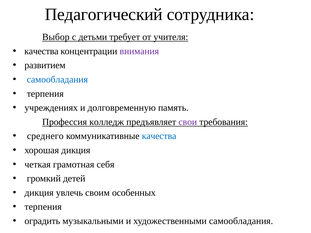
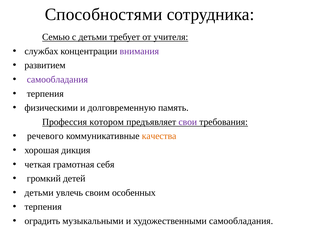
Педагогический: Педагогический -> Способностями
Выбор: Выбор -> Семью
качества at (41, 51): качества -> службах
самообладания at (57, 80) colour: blue -> purple
учреждениях: учреждениях -> физическими
колледж: колледж -> котором
среднего: среднего -> речевого
качества at (159, 136) colour: blue -> orange
дикция at (39, 193): дикция -> детьми
